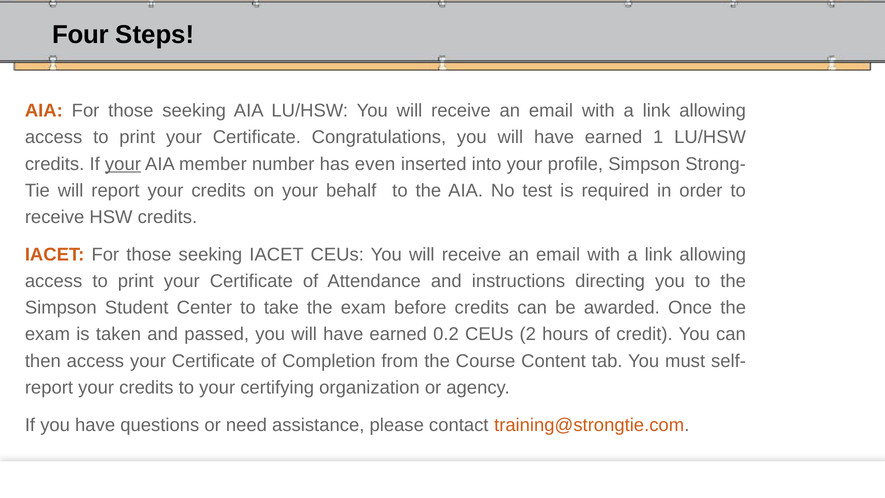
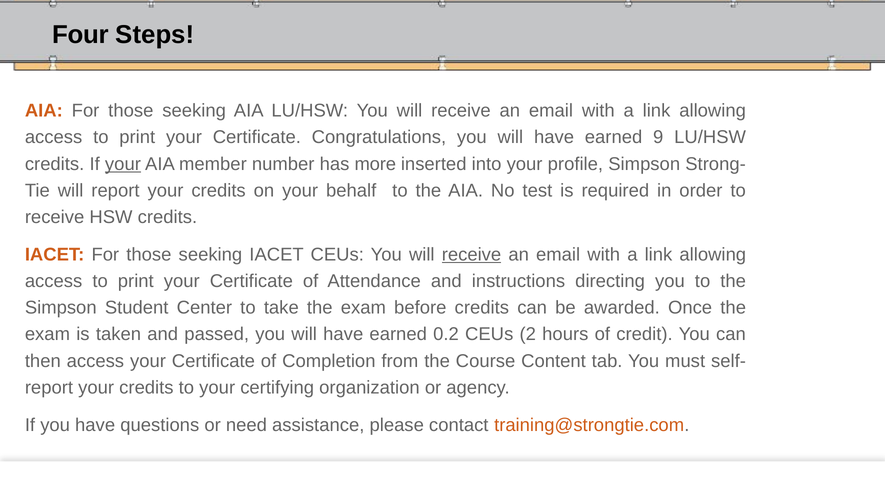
1: 1 -> 9
even: even -> more
receive at (471, 255) underline: none -> present
